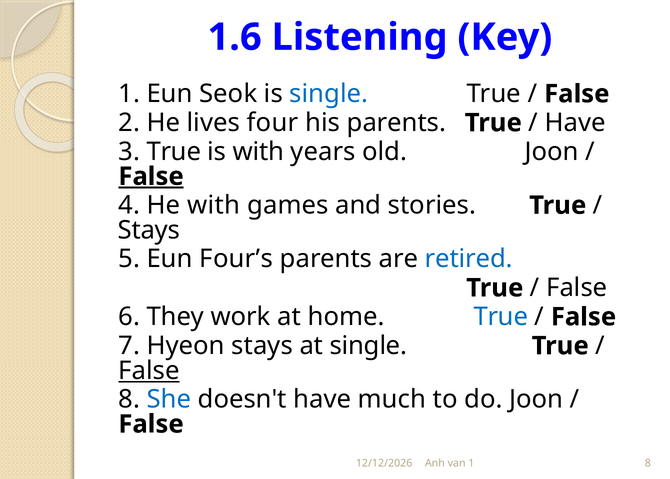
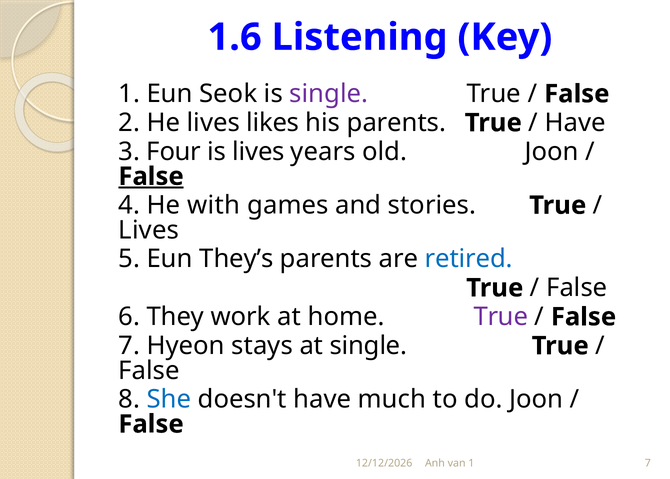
single at (329, 94) colour: blue -> purple
four: four -> likes
3 True: True -> Four
is with: with -> lives
Stays at (149, 230): Stays -> Lives
Four’s: Four’s -> They’s
True at (501, 317) colour: blue -> purple
False at (149, 370) underline: present -> none
1 8: 8 -> 7
